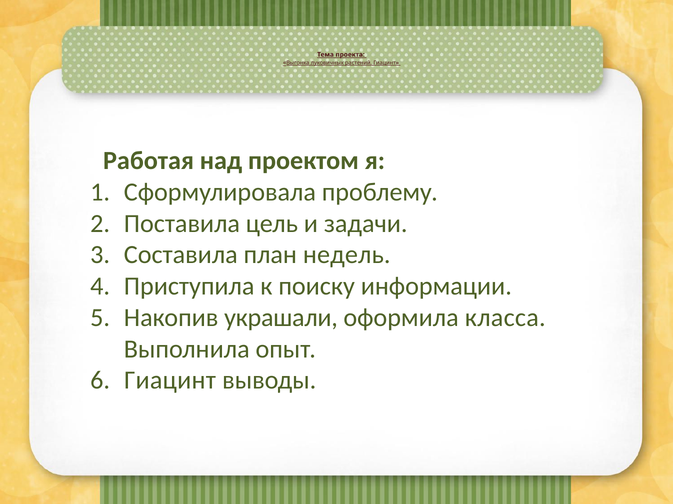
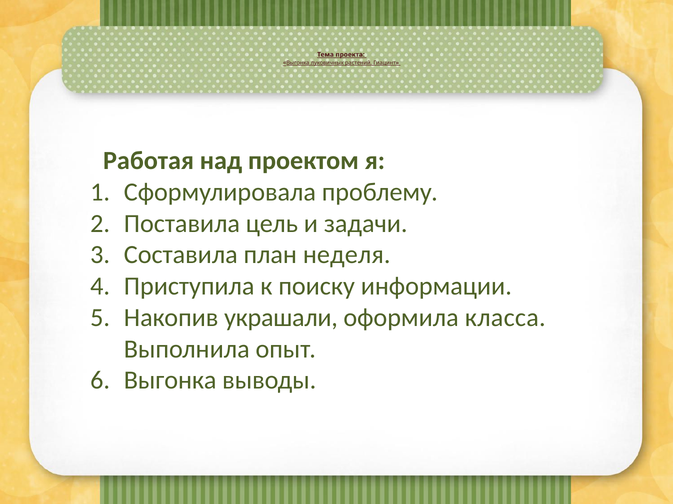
недель: недель -> неделя
Гиацинт at (170, 381): Гиацинт -> Выгонка
